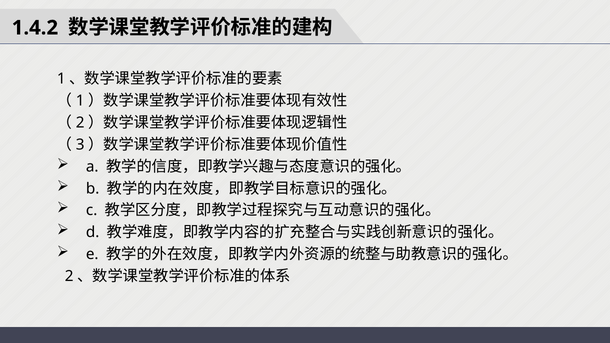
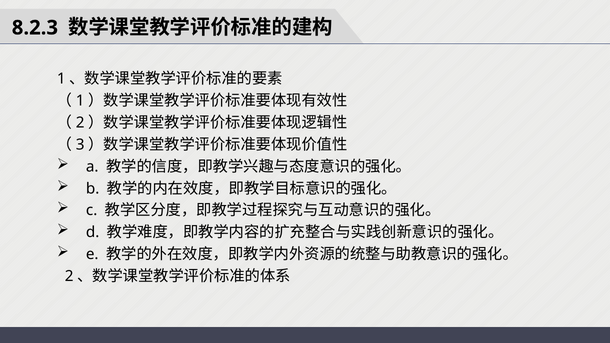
1.4.2: 1.4.2 -> 8.2.3
